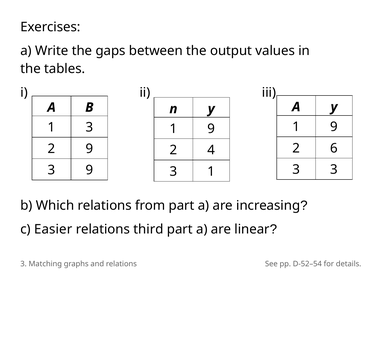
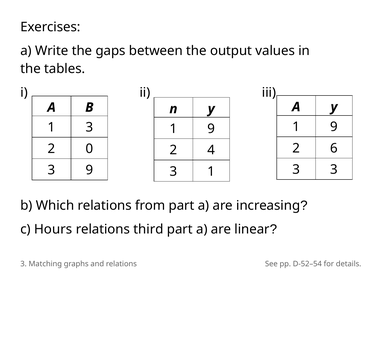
2 9: 9 -> 0
Easier: Easier -> Hours
